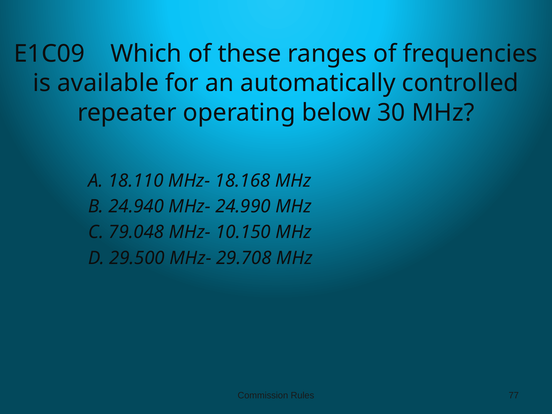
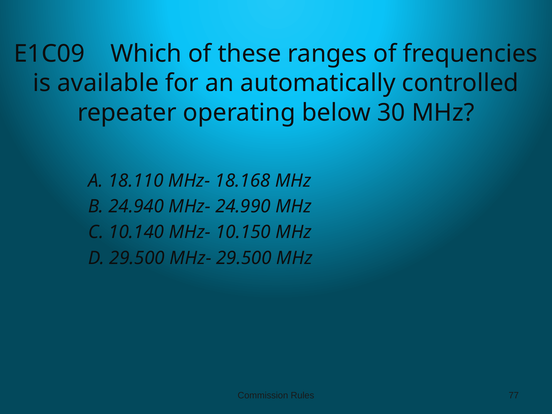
79.048: 79.048 -> 10.140
MHz- 29.708: 29.708 -> 29.500
